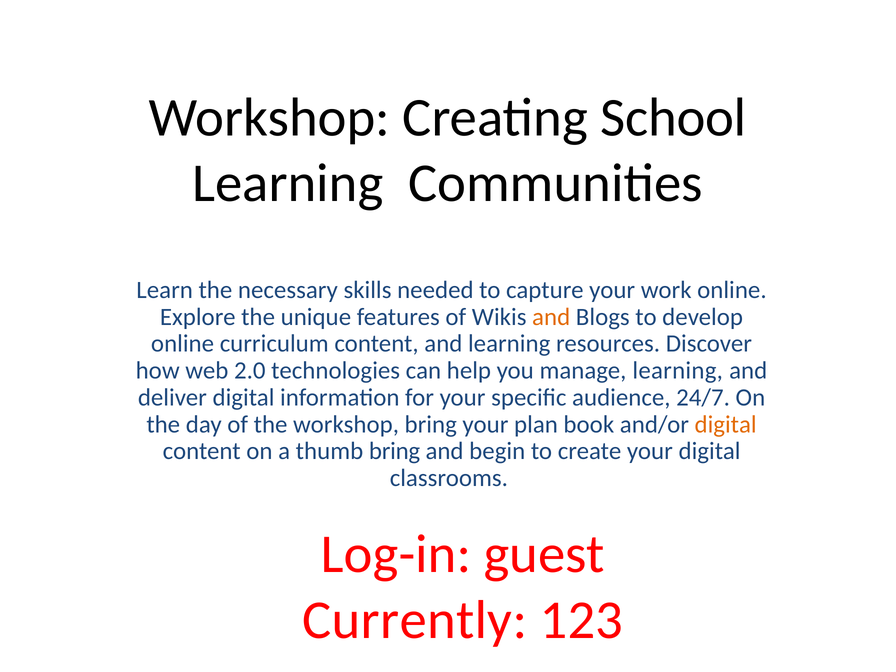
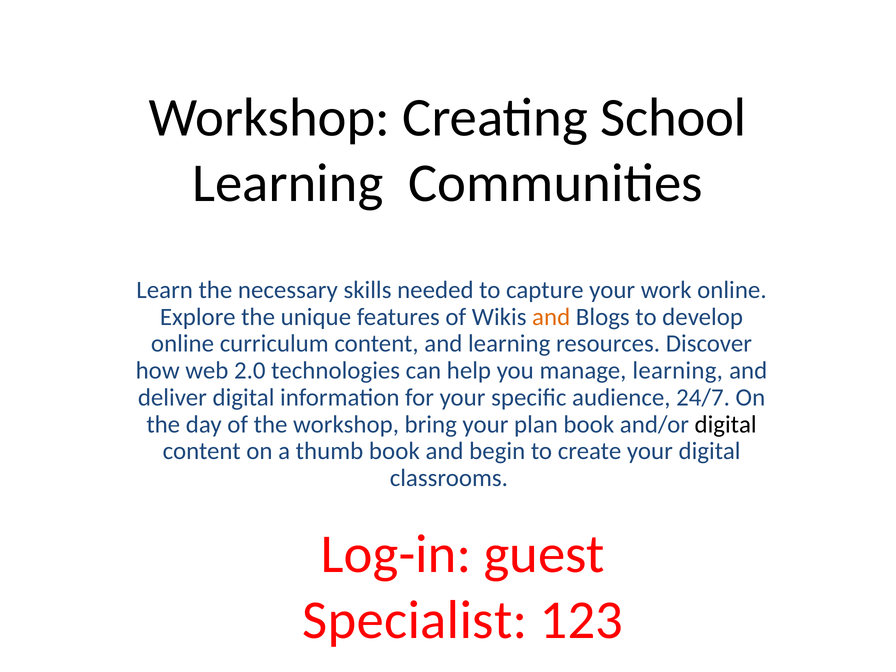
digital at (726, 424) colour: orange -> black
thumb bring: bring -> book
Currently: Currently -> Specialist
